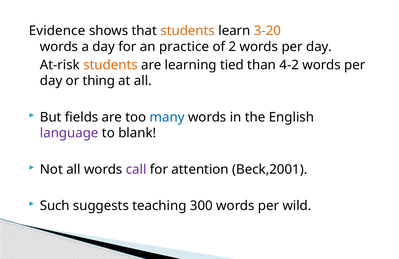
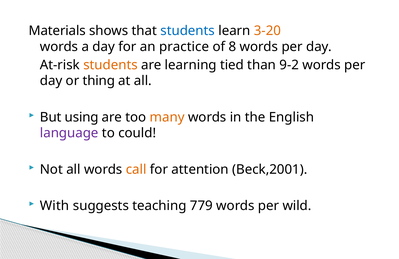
Evidence: Evidence -> Materials
students at (188, 31) colour: orange -> blue
2: 2 -> 8
4-2: 4-2 -> 9-2
fields: fields -> using
many colour: blue -> orange
blank: blank -> could
call colour: purple -> orange
Such: Such -> With
300: 300 -> 779
